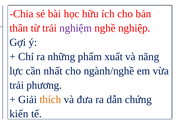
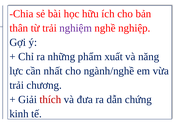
phương: phương -> chương
thích colour: orange -> red
kiến: kiến -> kinh
